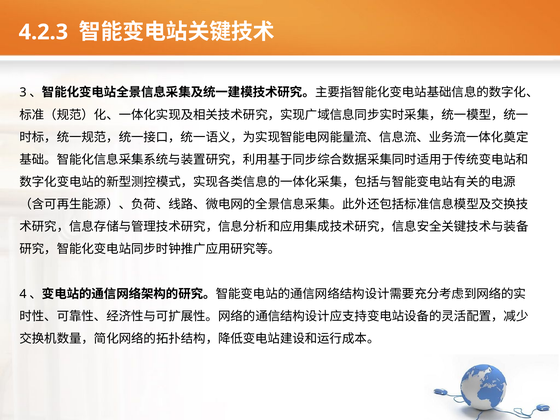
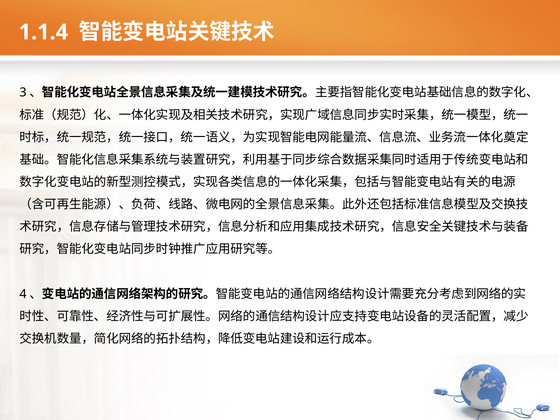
4.2.3: 4.2.3 -> 1.1.4
